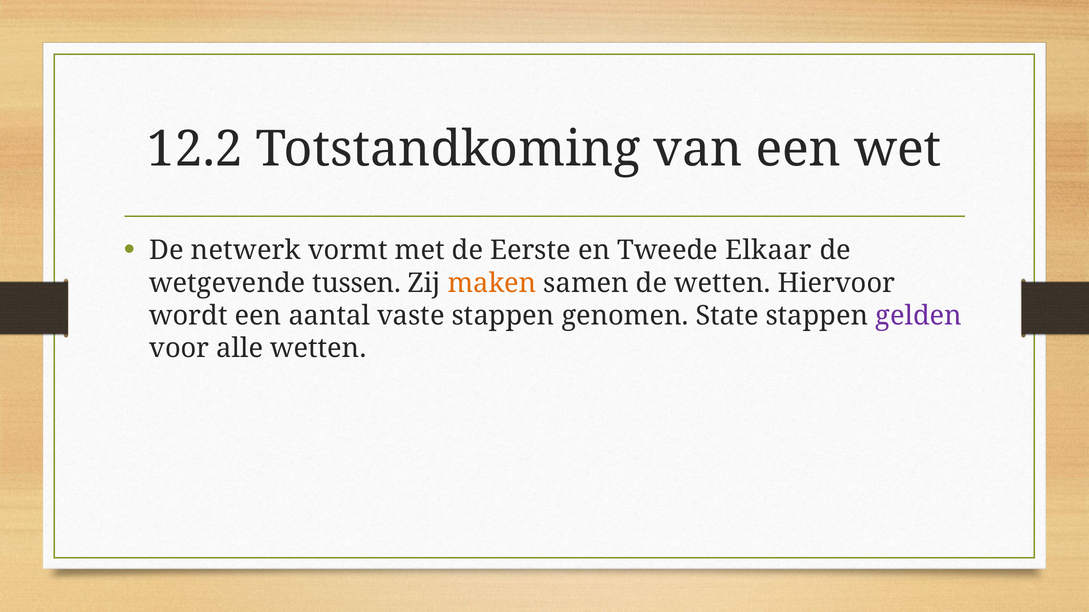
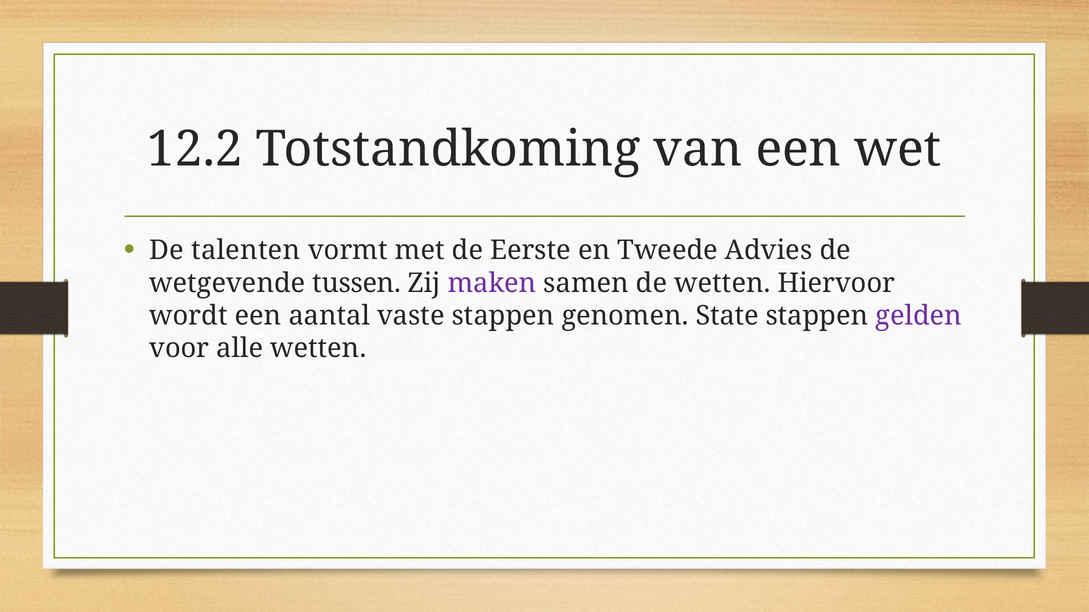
netwerk: netwerk -> talenten
Elkaar: Elkaar -> Advies
maken colour: orange -> purple
